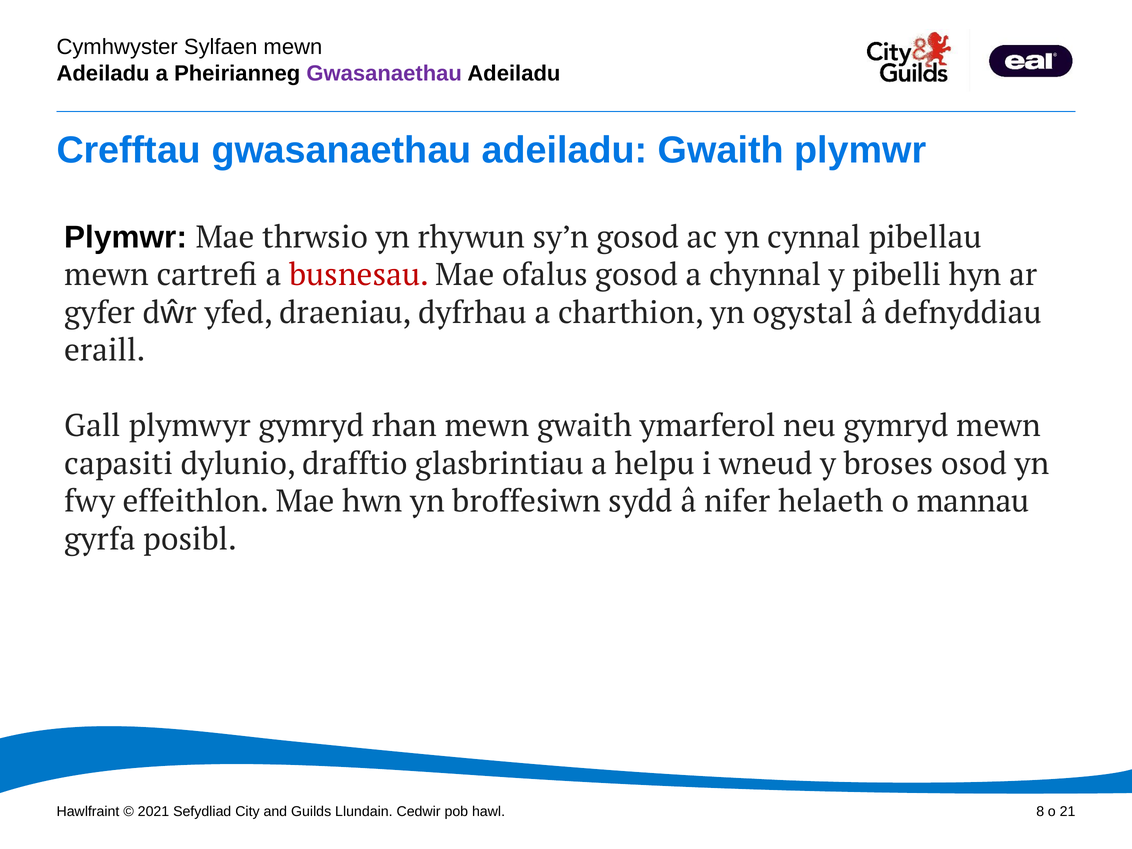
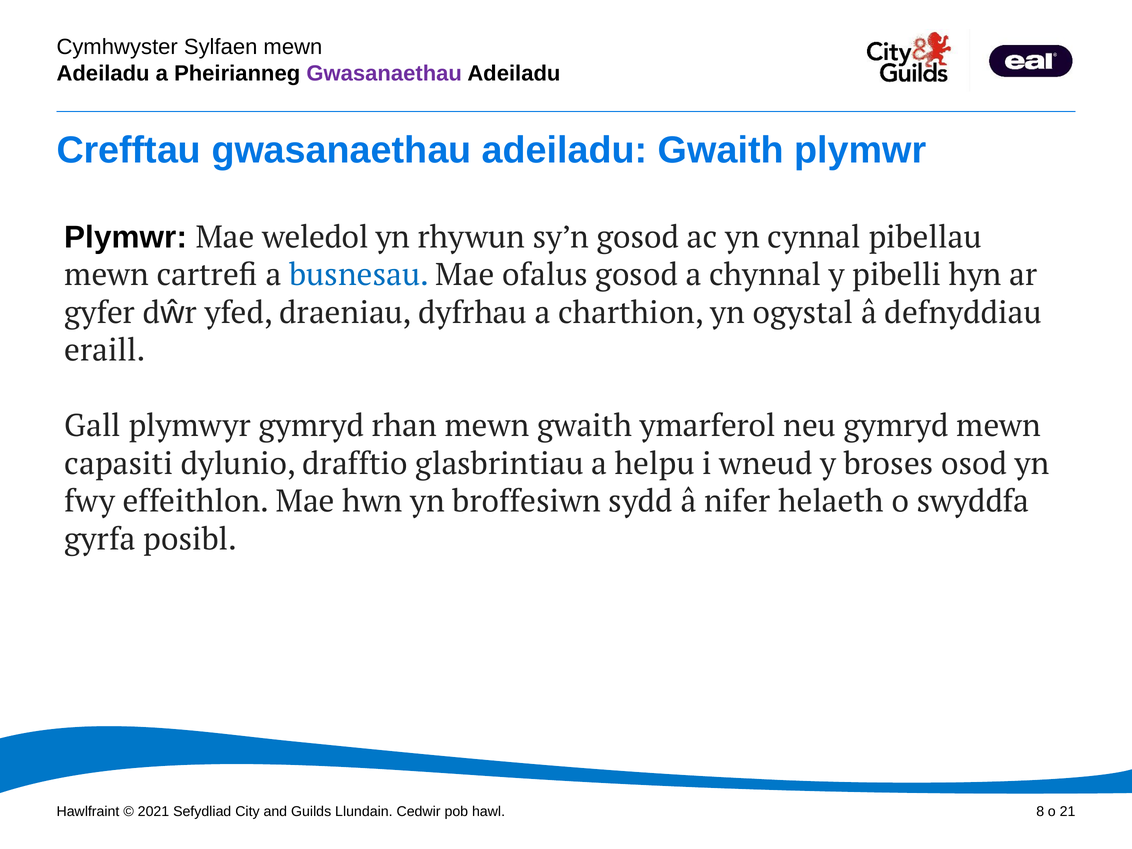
thrwsio: thrwsio -> weledol
busnesau colour: red -> blue
mannau: mannau -> swyddfa
